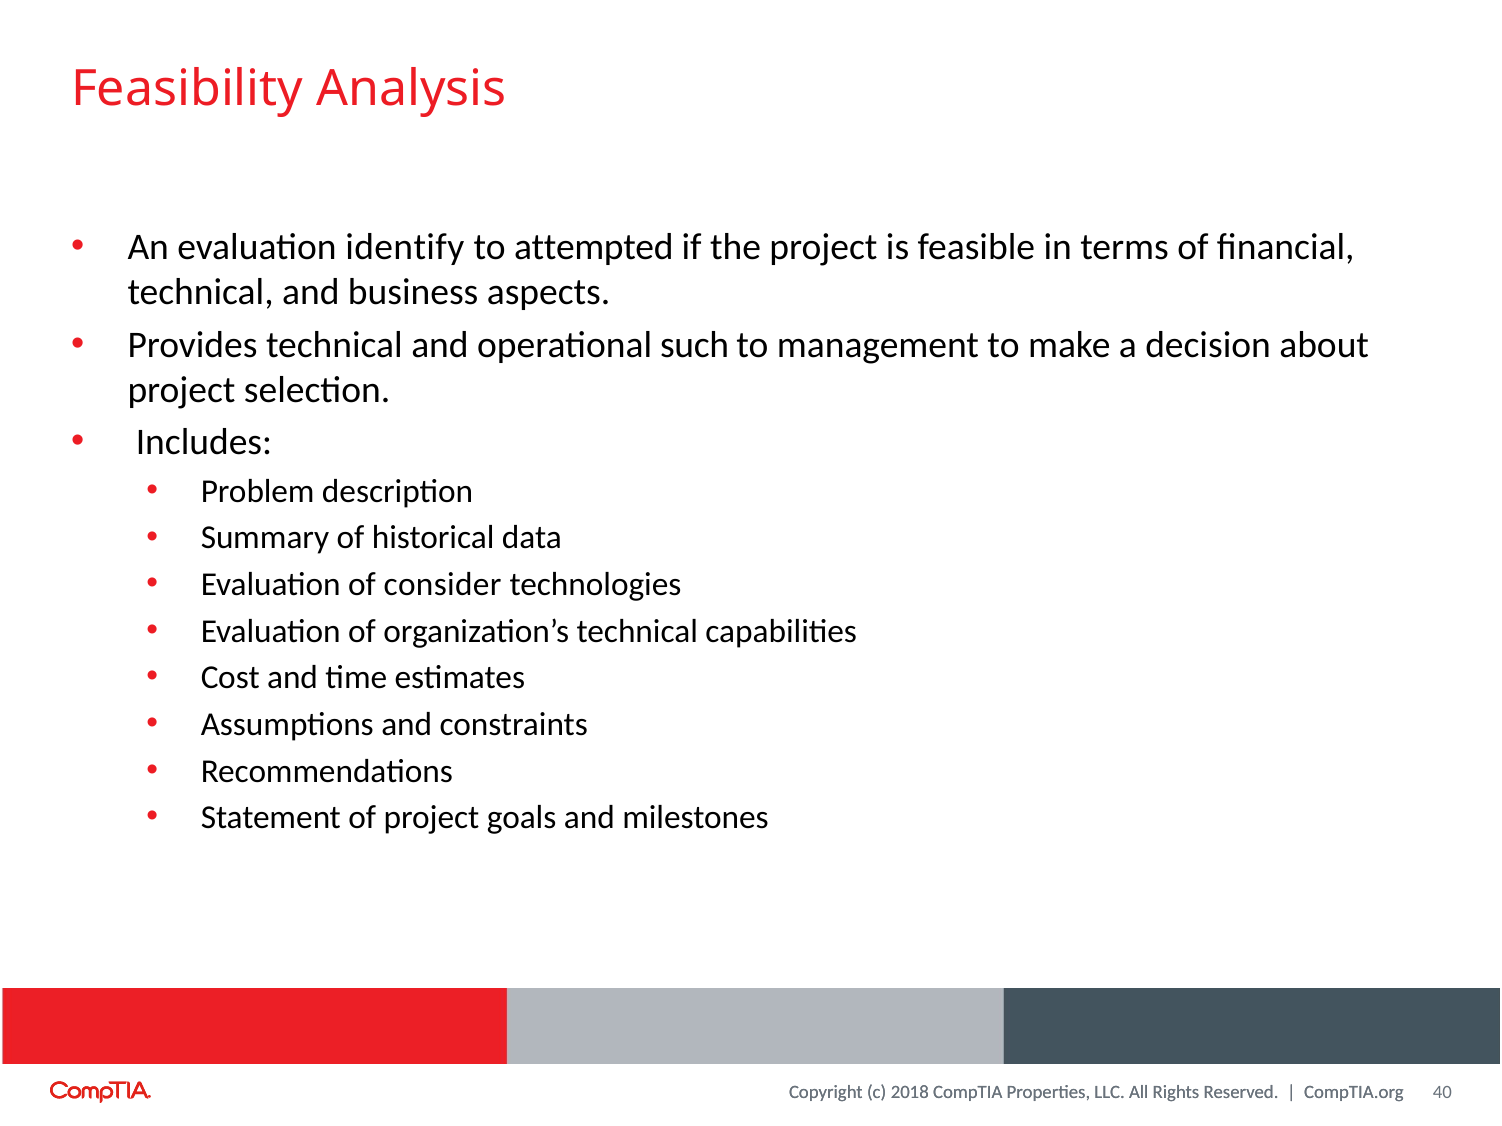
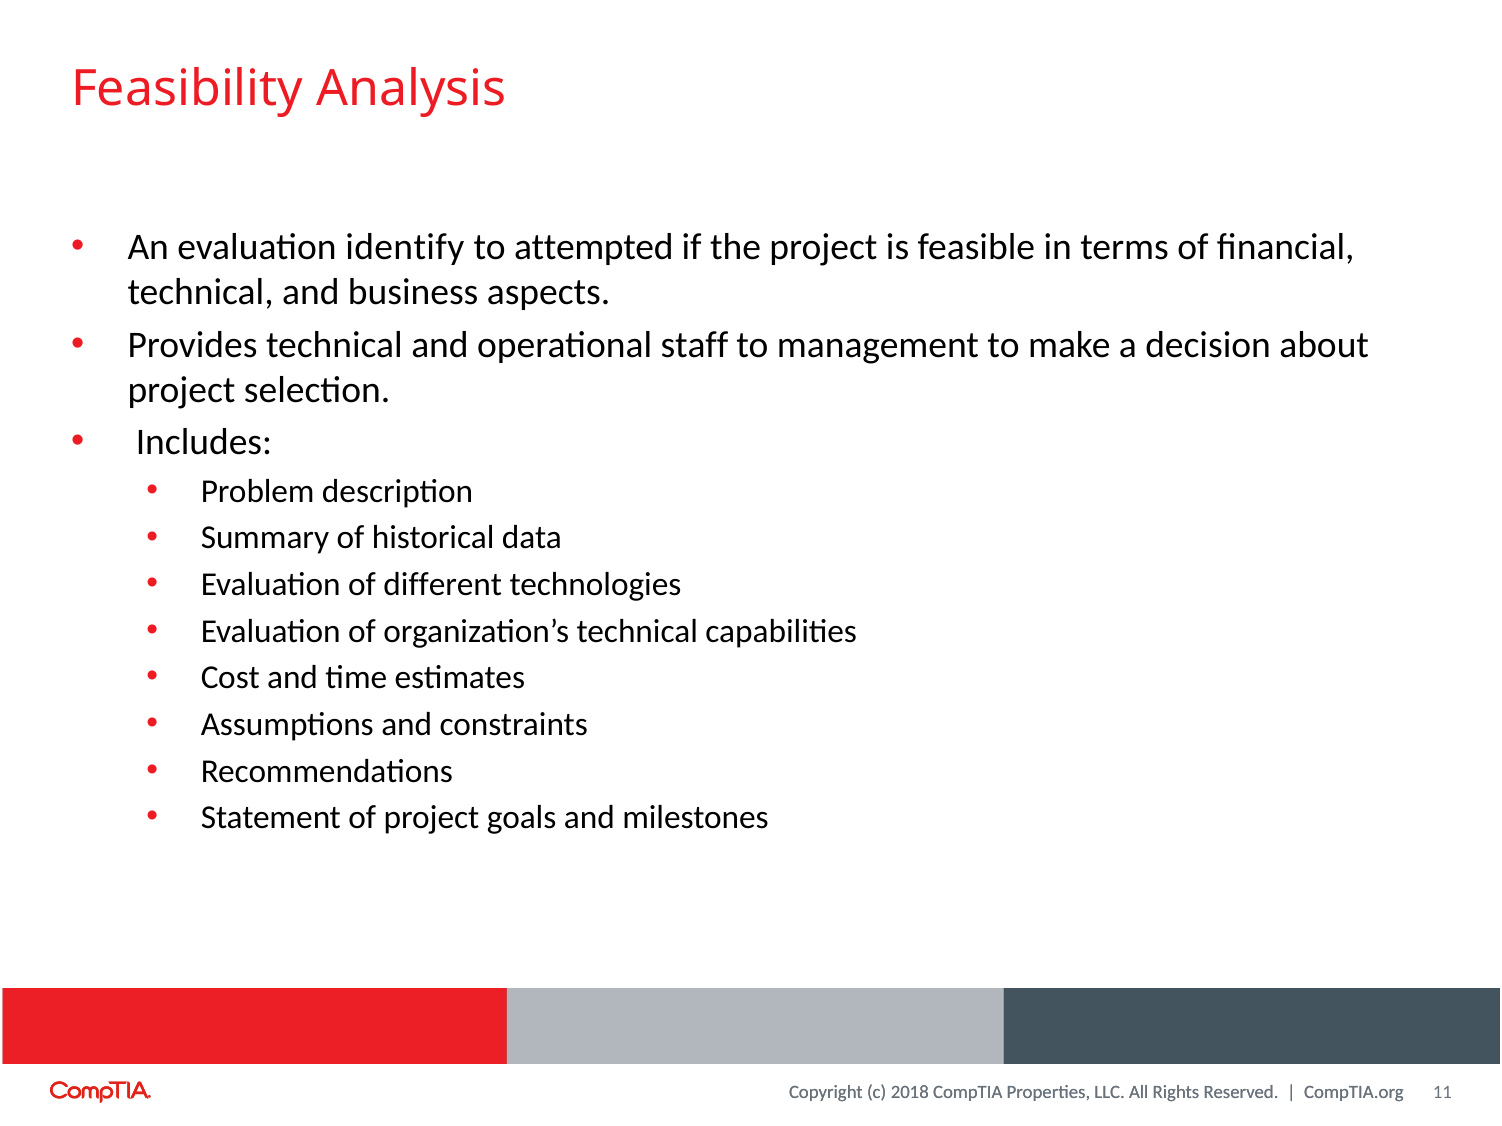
such: such -> staff
consider: consider -> different
40: 40 -> 11
